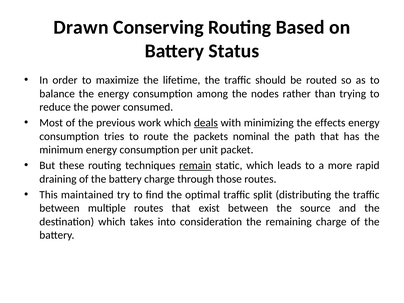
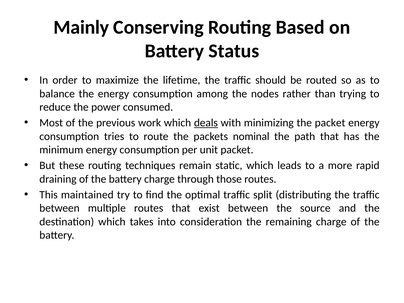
Drawn: Drawn -> Mainly
the effects: effects -> packet
remain underline: present -> none
